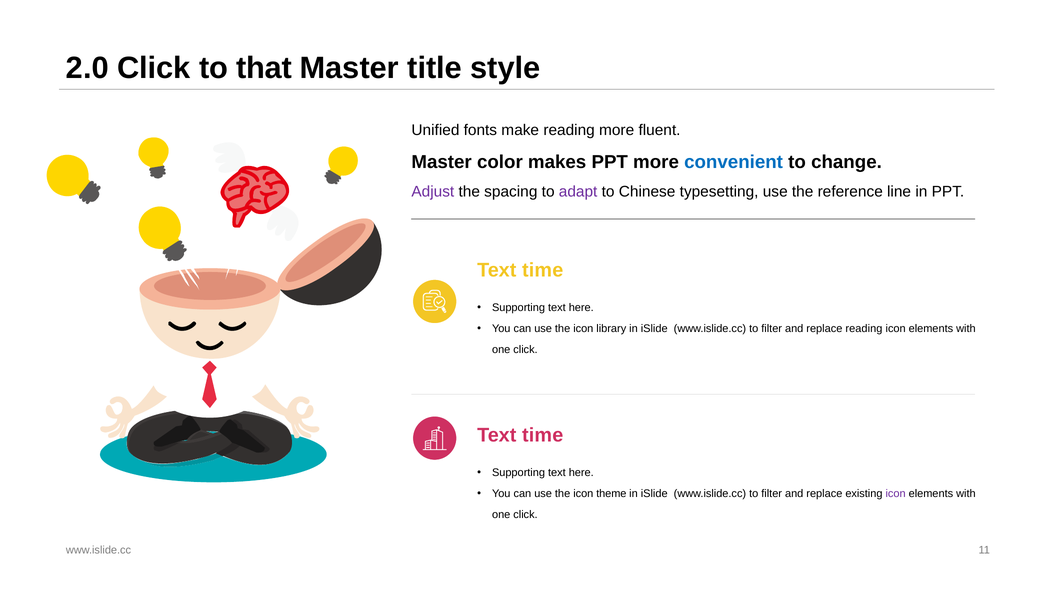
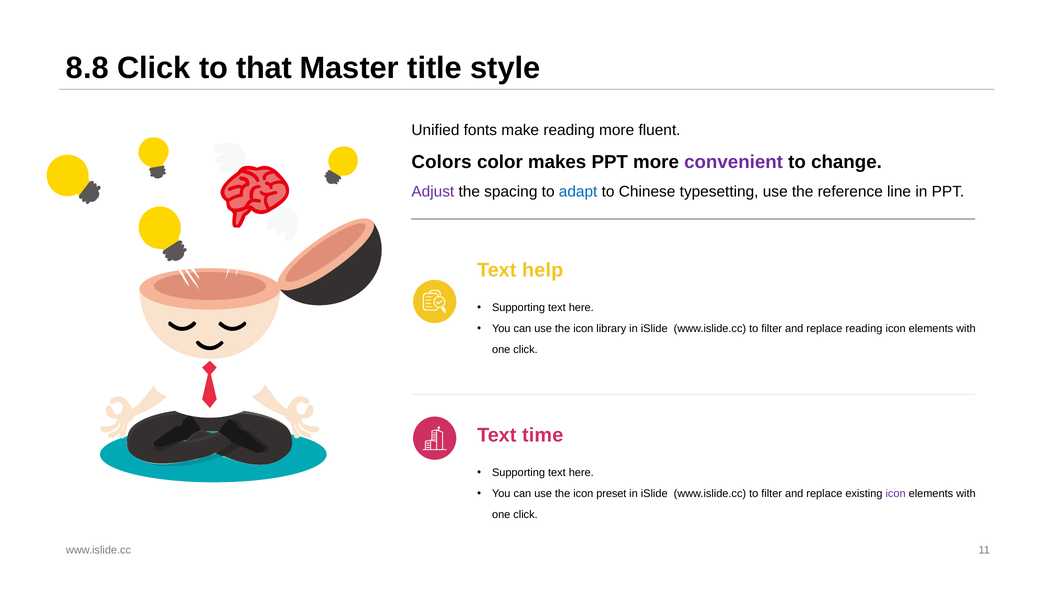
2.0: 2.0 -> 8.8
Master at (442, 162): Master -> Colors
convenient colour: blue -> purple
adapt colour: purple -> blue
time at (543, 270): time -> help
theme: theme -> preset
